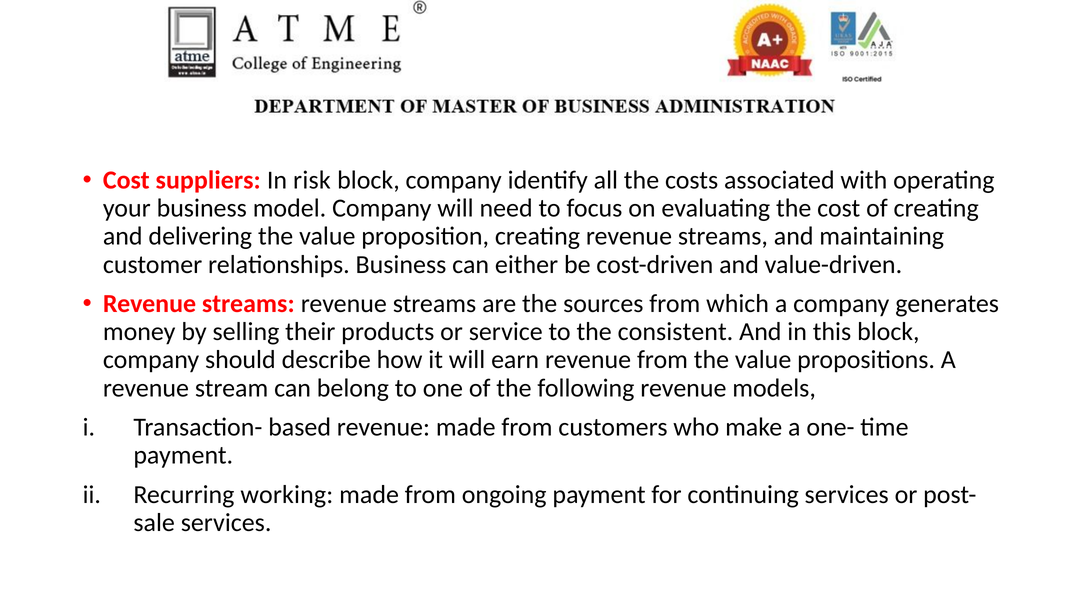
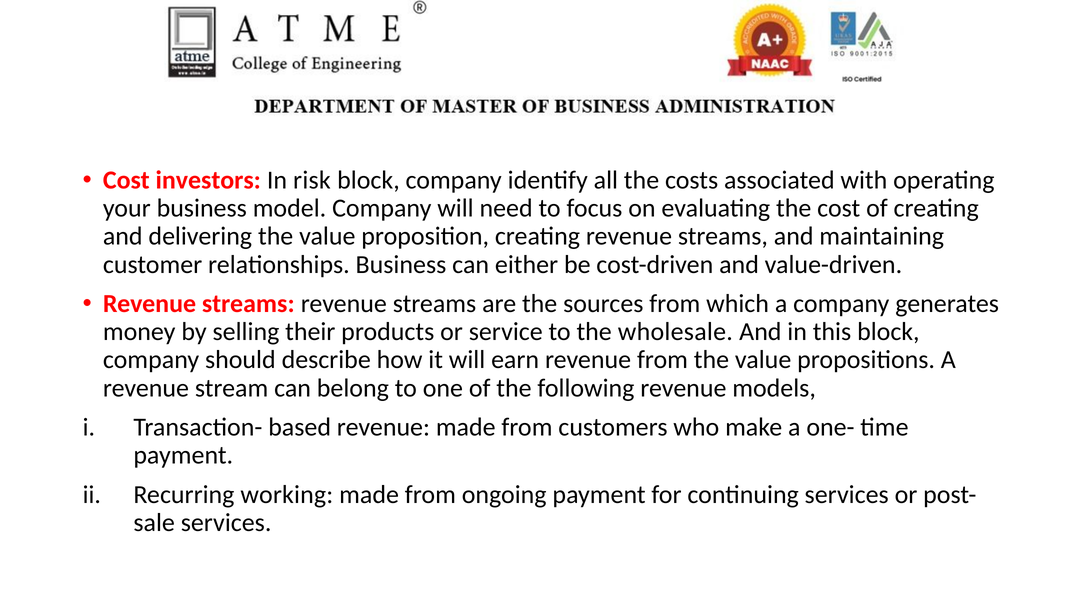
suppliers: suppliers -> investors
consistent: consistent -> wholesale
